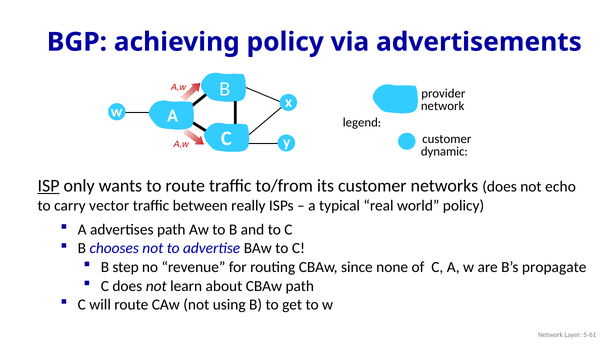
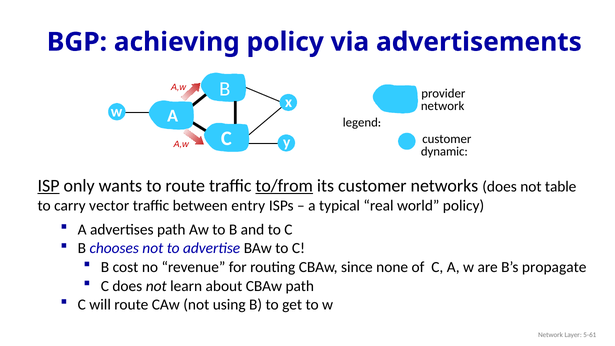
to/from underline: none -> present
echo: echo -> table
really: really -> entry
step: step -> cost
